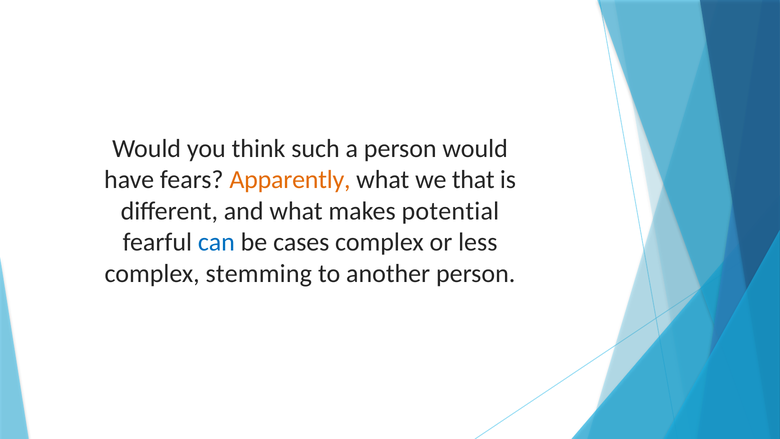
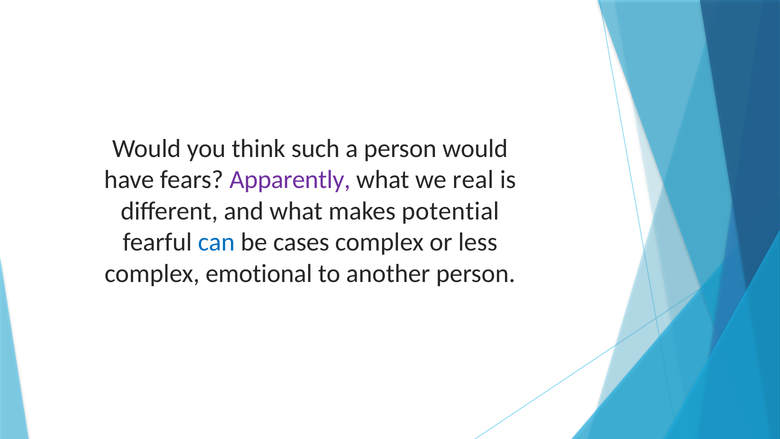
Apparently colour: orange -> purple
that: that -> real
stemming: stemming -> emotional
